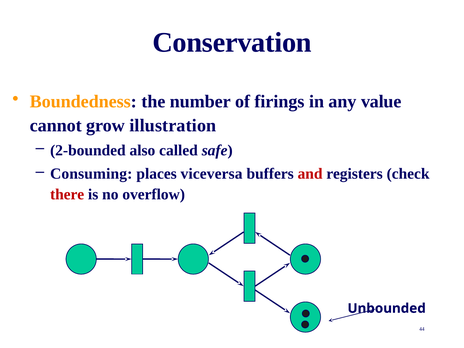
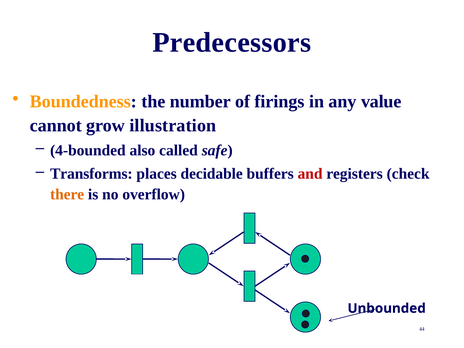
Conservation: Conservation -> Predecessors
2-bounded: 2-bounded -> 4-bounded
Consuming: Consuming -> Transforms
viceversa: viceversa -> decidable
there colour: red -> orange
